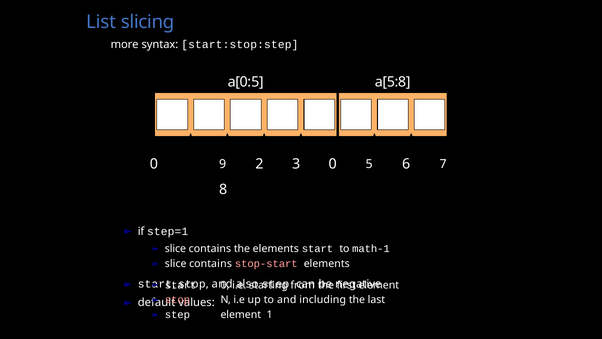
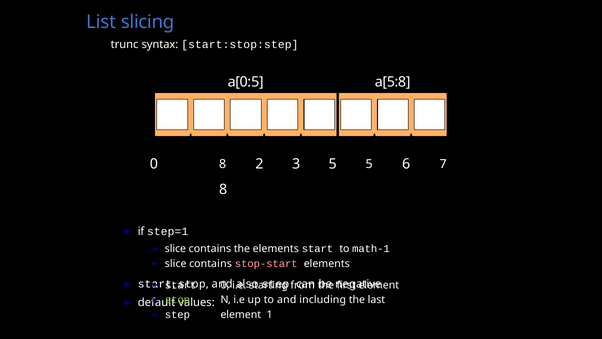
more: more -> trunc
0 9: 9 -> 8
3 0: 0 -> 5
stop at (177, 300) colour: pink -> light green
